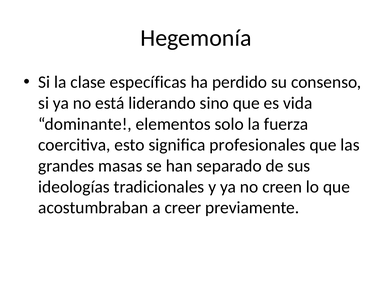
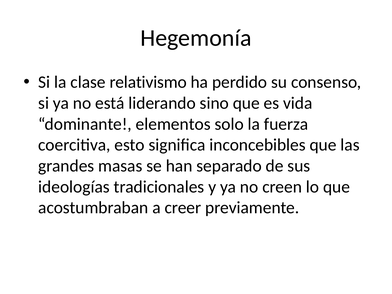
específicas: específicas -> relativismo
profesionales: profesionales -> inconcebibles
